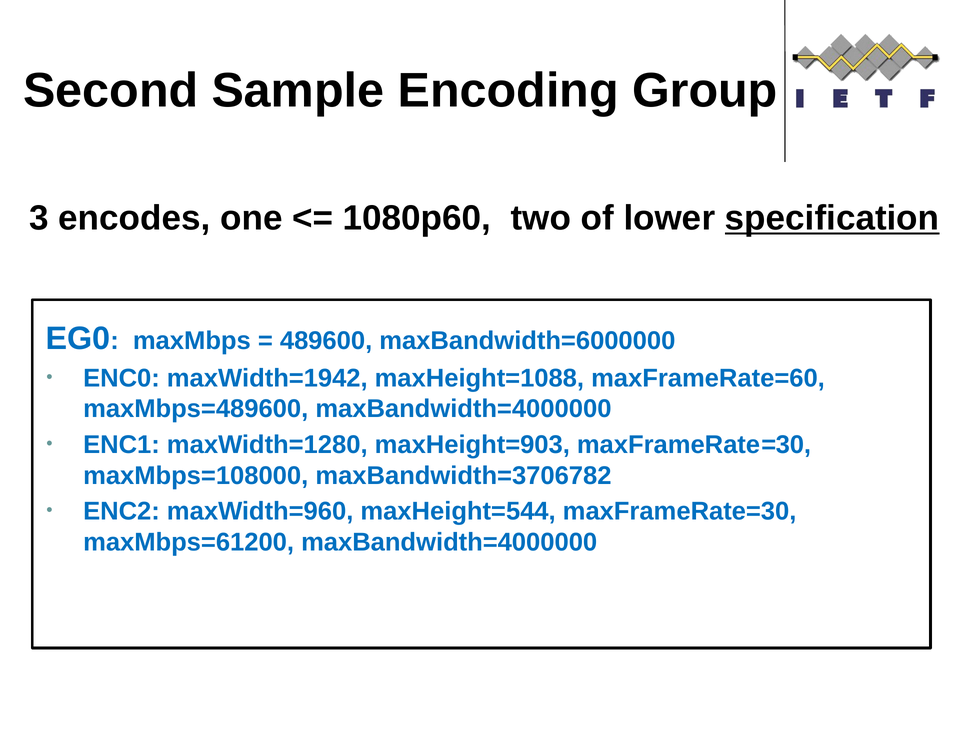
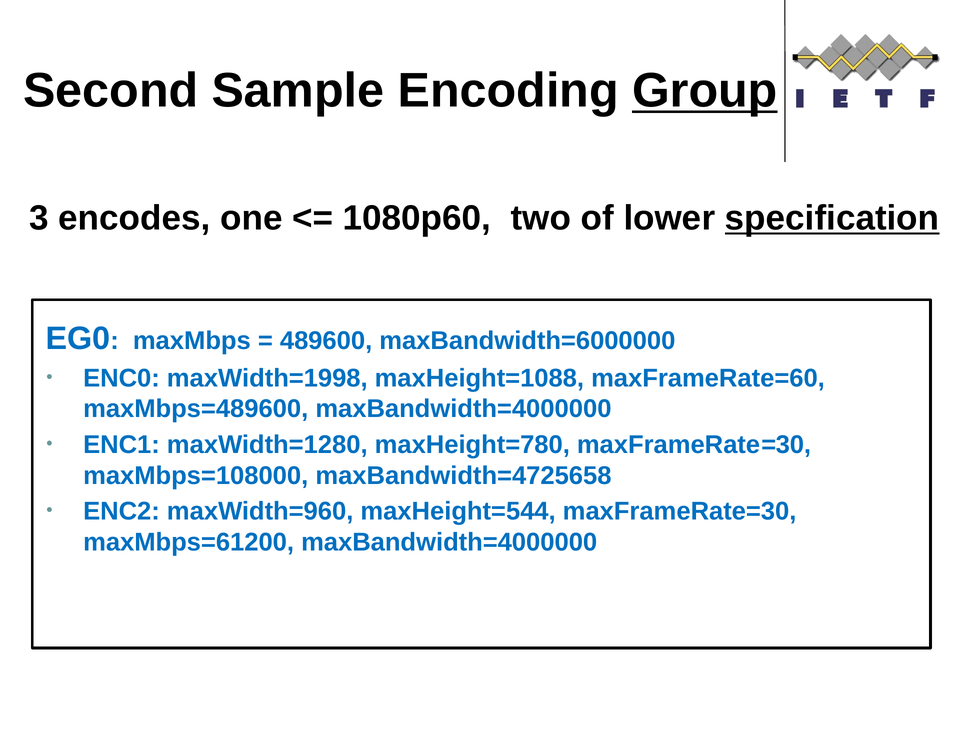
Group underline: none -> present
maxWidth=1942: maxWidth=1942 -> maxWidth=1998
maxHeight=903: maxHeight=903 -> maxHeight=780
maxBandwidth=3706782: maxBandwidth=3706782 -> maxBandwidth=4725658
